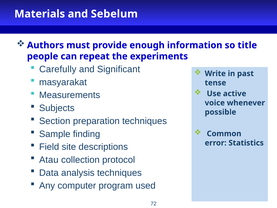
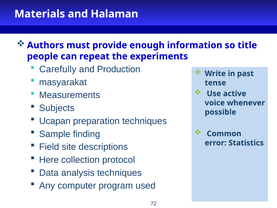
Sebelum: Sebelum -> Halaman
Significant: Significant -> Production
Section: Section -> Ucapan
Atau: Atau -> Here
